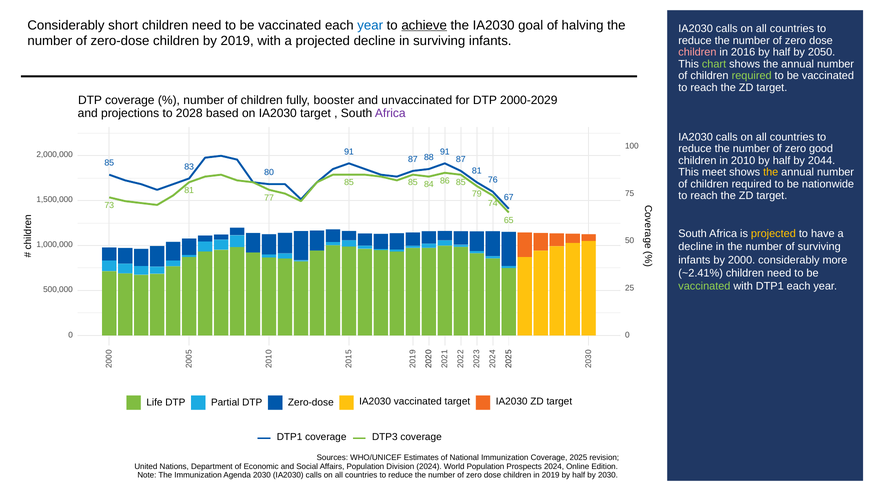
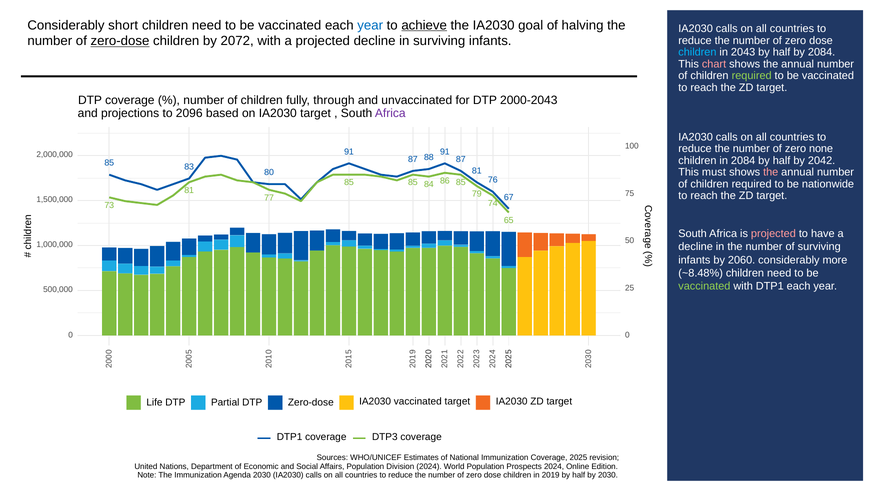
zero-dose at (120, 41) underline: none -> present
by 2019: 2019 -> 2072
children at (697, 52) colour: pink -> light blue
2016: 2016 -> 2043
by 2050: 2050 -> 2084
chart colour: light green -> pink
booster: booster -> through
2000-2029: 2000-2029 -> 2000-2043
2028: 2028 -> 2096
good: good -> none
in 2010: 2010 -> 2084
2044: 2044 -> 2042
meet: meet -> must
the at (771, 172) colour: yellow -> pink
projected at (773, 234) colour: yellow -> pink
2000: 2000 -> 2060
~2.41%: ~2.41% -> ~8.48%
